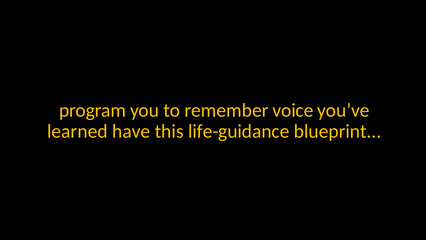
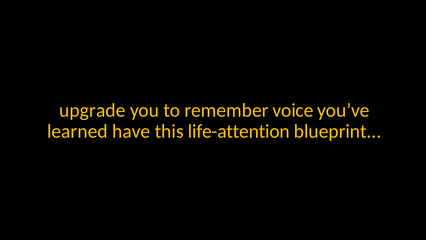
program: program -> upgrade
life-guidance: life-guidance -> life-attention
